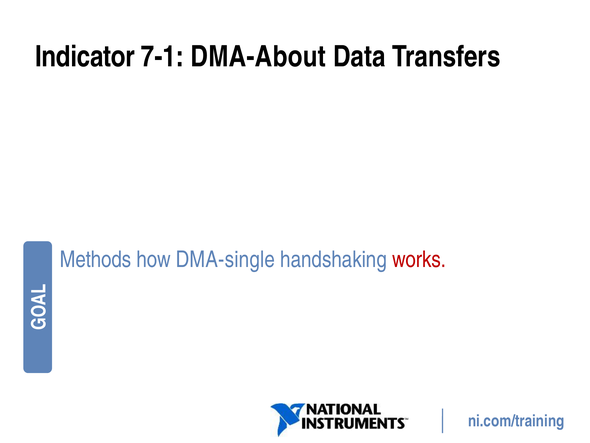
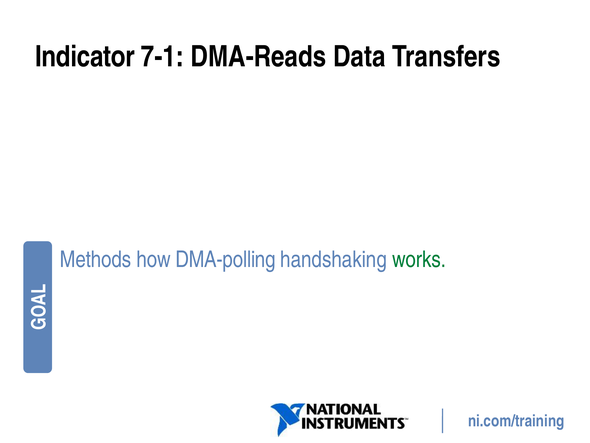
DMA-About: DMA-About -> DMA-Reads
DMA-single: DMA-single -> DMA-polling
works colour: red -> green
